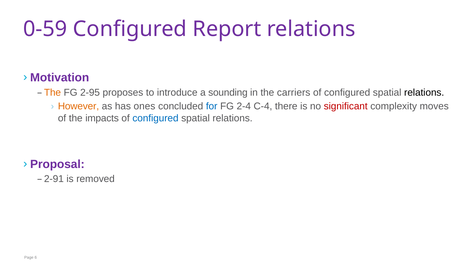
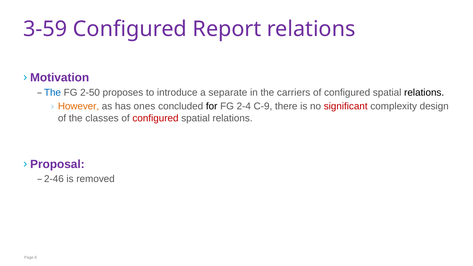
0-59: 0-59 -> 3-59
The at (52, 93) colour: orange -> blue
2-95: 2-95 -> 2-50
sounding: sounding -> separate
for colour: blue -> black
C-4: C-4 -> C-9
moves: moves -> design
impacts: impacts -> classes
configured at (155, 118) colour: blue -> red
2-91: 2-91 -> 2-46
